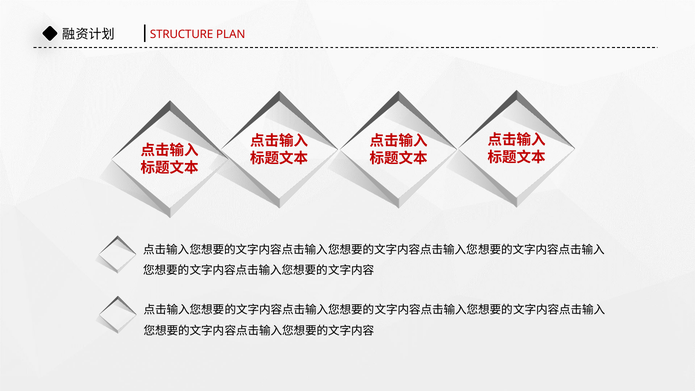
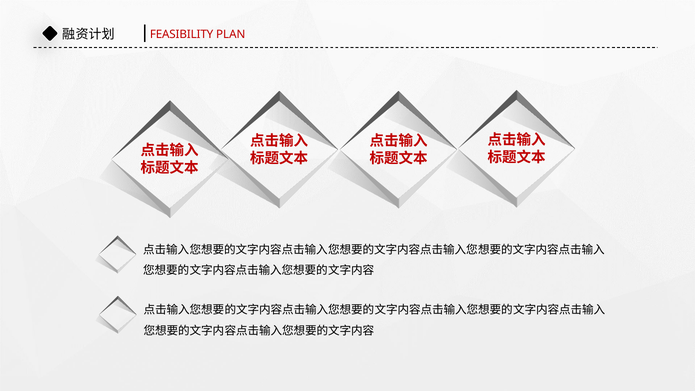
STRUCTURE: STRUCTURE -> FEASIBILITY
